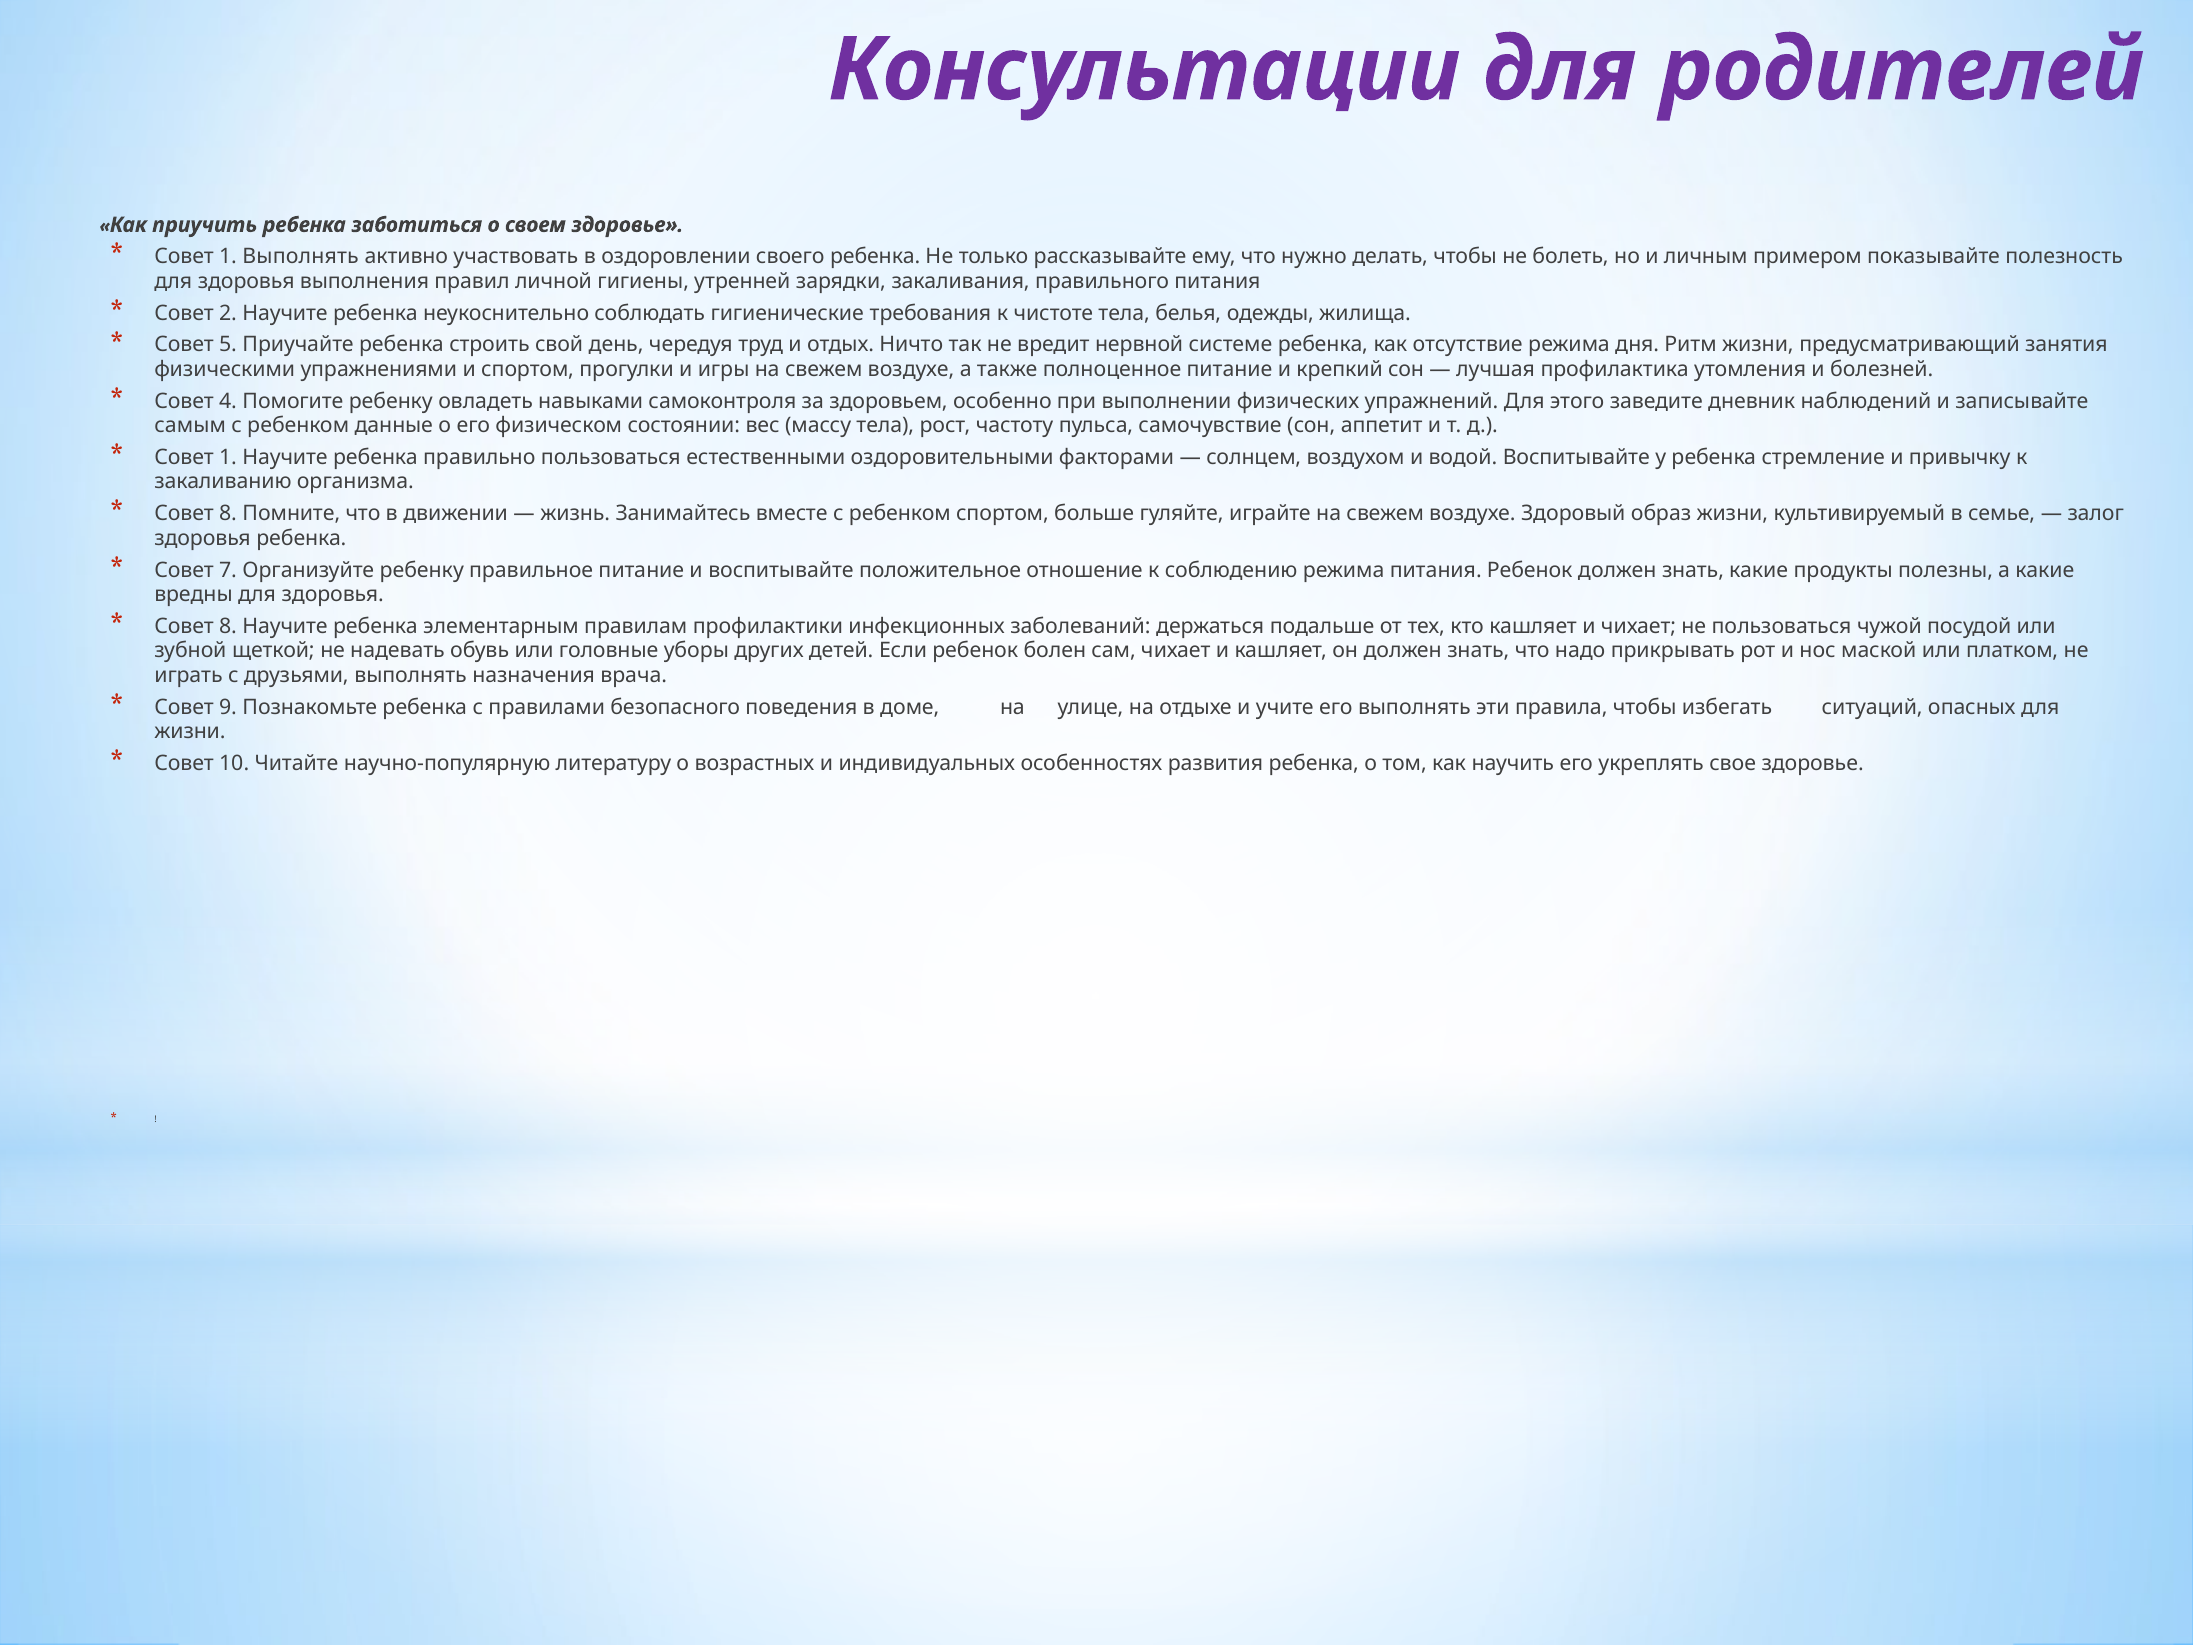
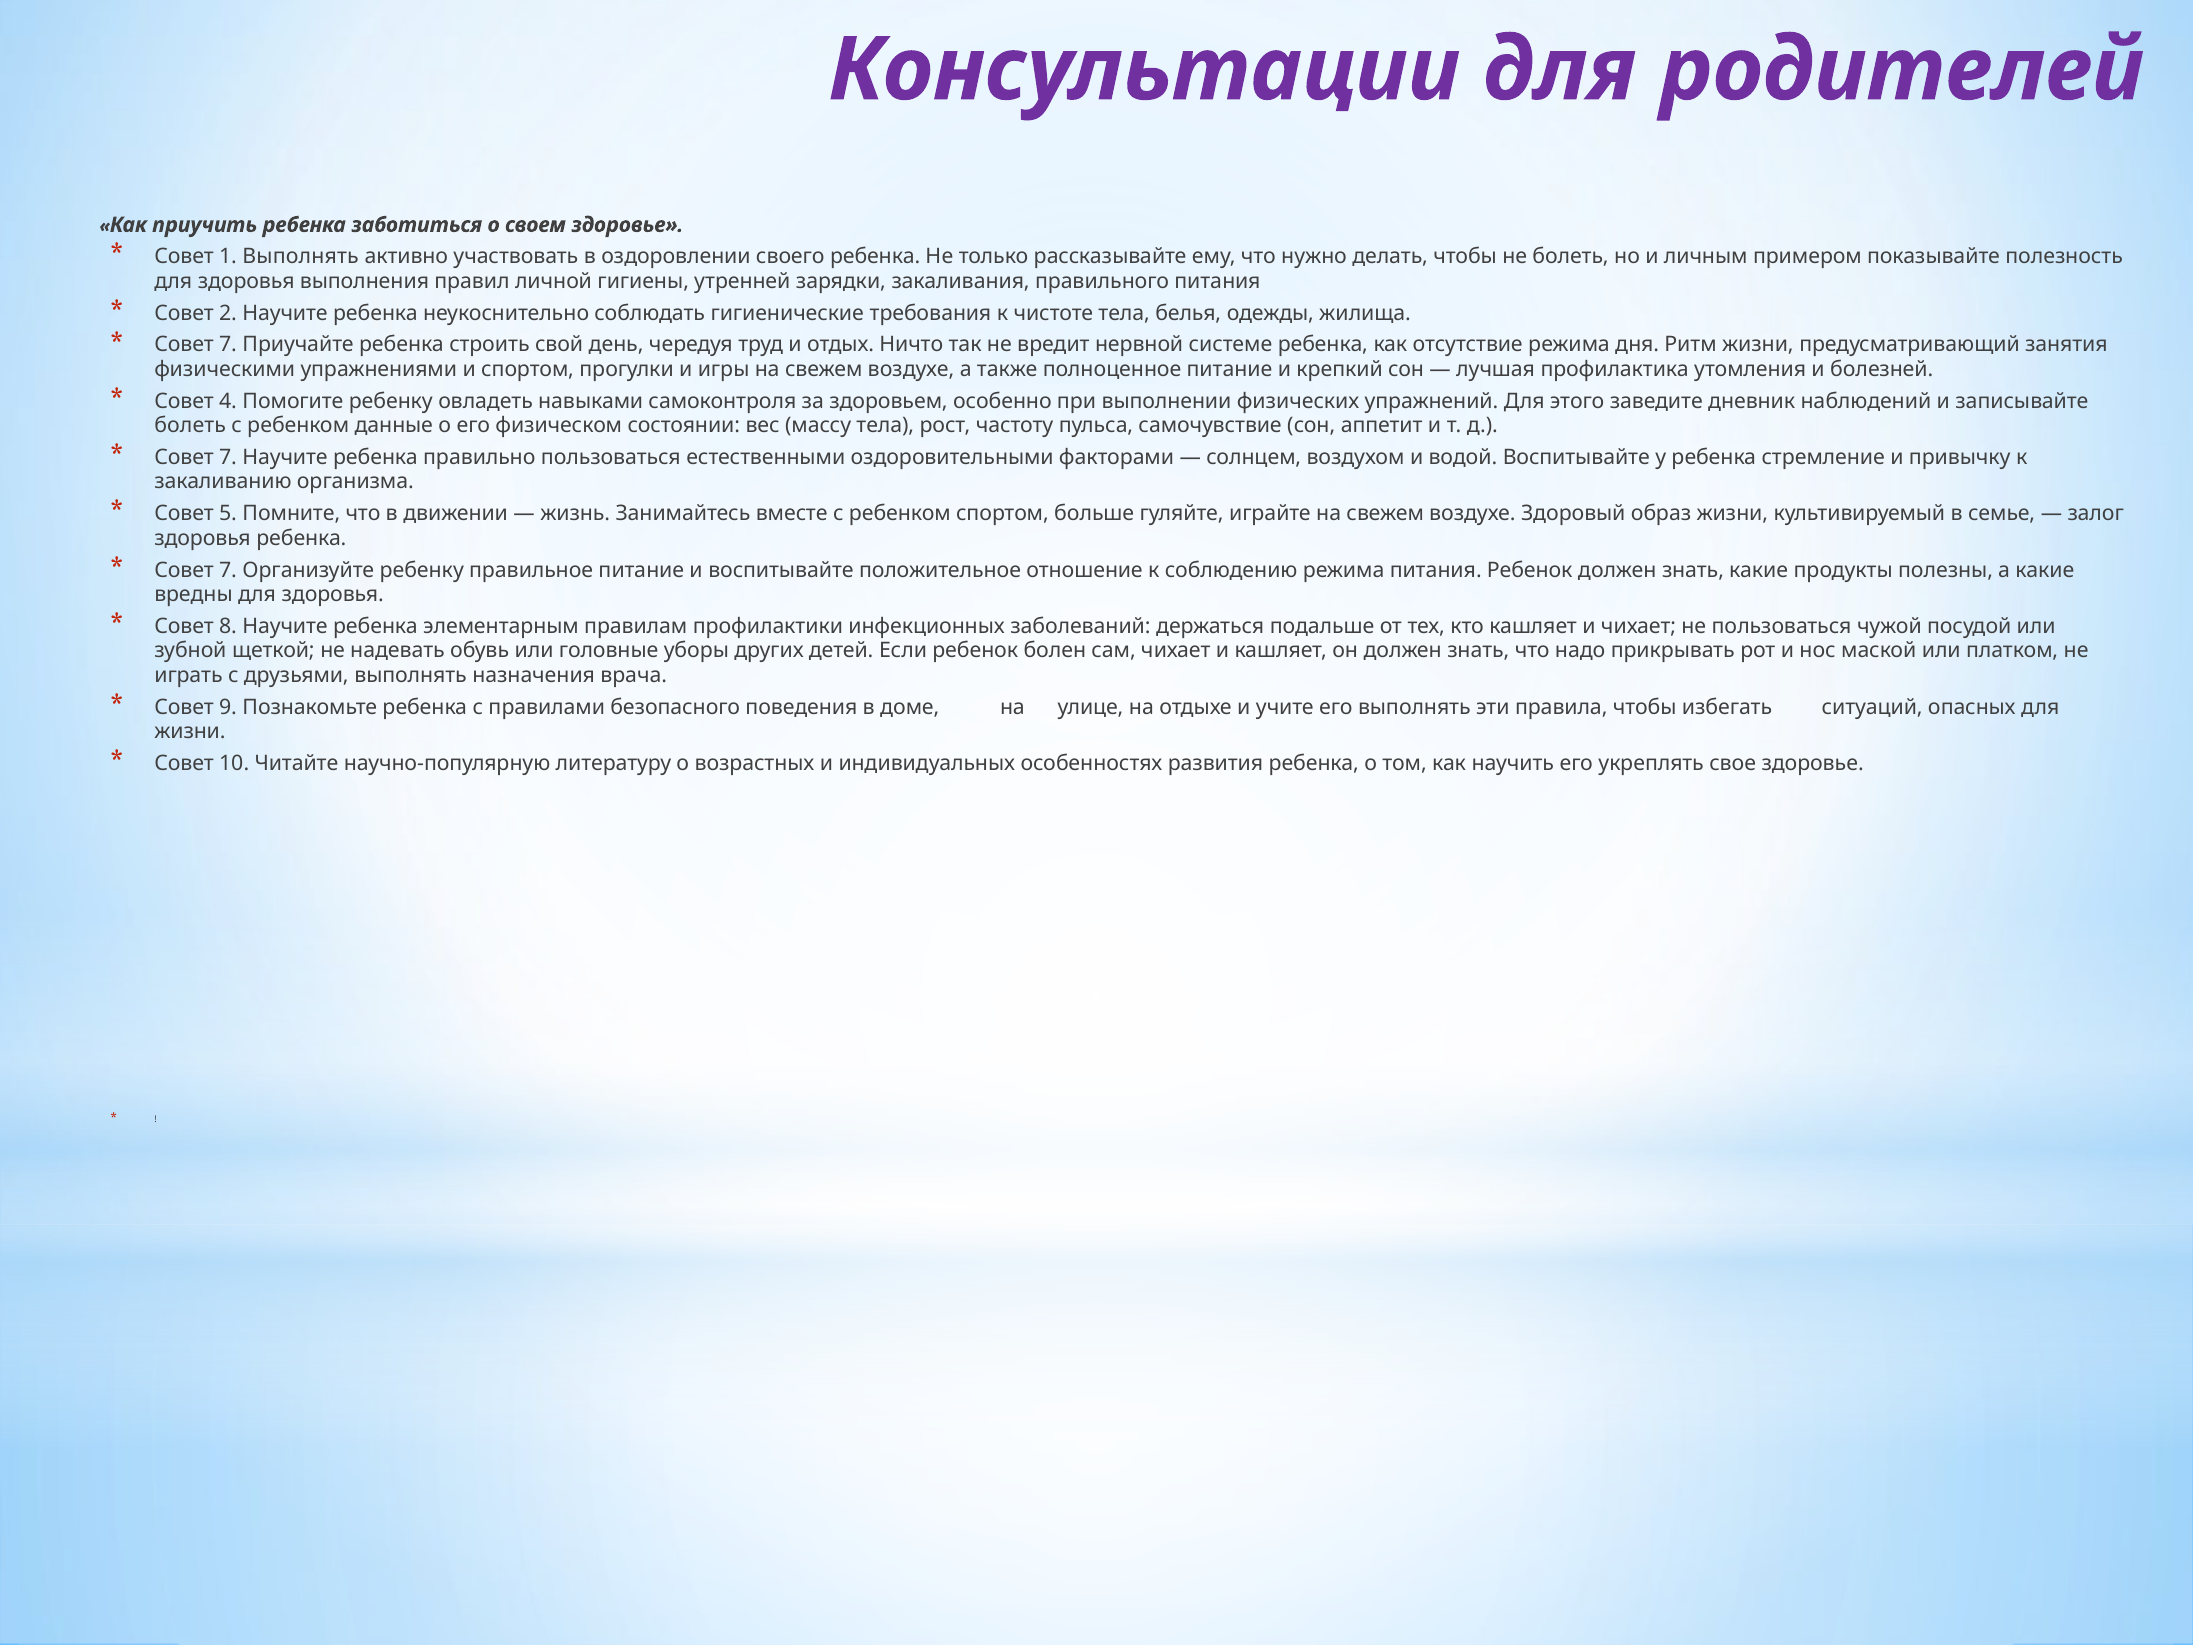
5 at (228, 345): 5 -> 7
самым at (190, 426): самым -> болеть
1 at (228, 457): 1 -> 7
8 at (228, 514): 8 -> 5
